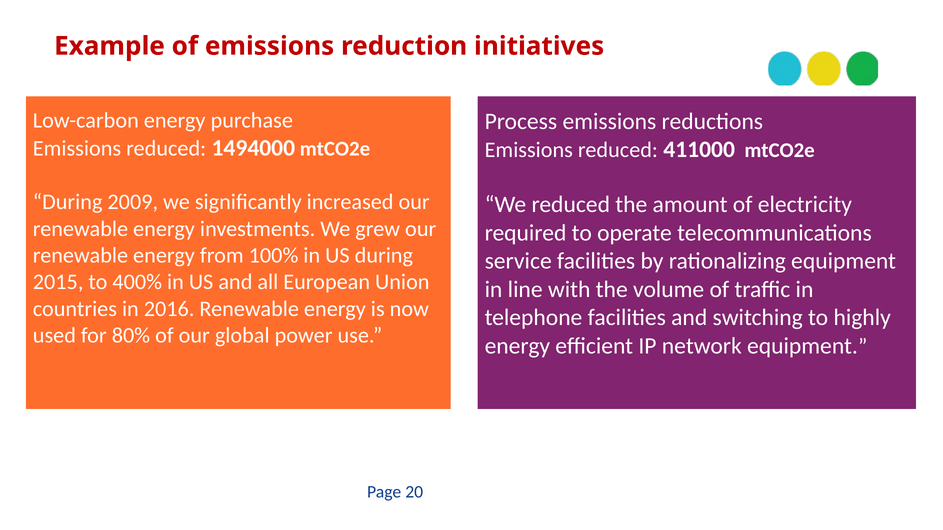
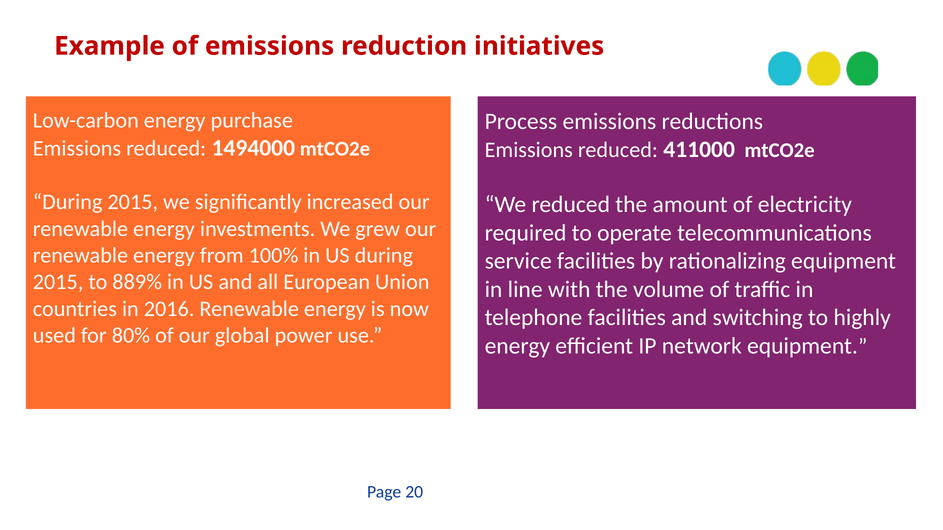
2009 at (133, 202): 2009 -> 2015
400%: 400% -> 889%
